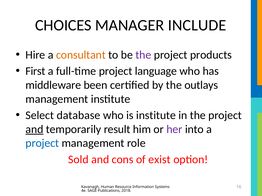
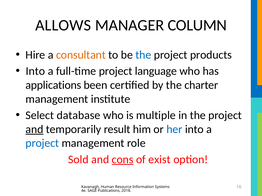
CHOICES: CHOICES -> ALLOWS
INCLUDE: INCLUDE -> COLUMN
the at (143, 55) colour: purple -> blue
First at (35, 71): First -> Into
middleware: middleware -> applications
outlays: outlays -> charter
is institute: institute -> multiple
her colour: purple -> blue
cons underline: none -> present
